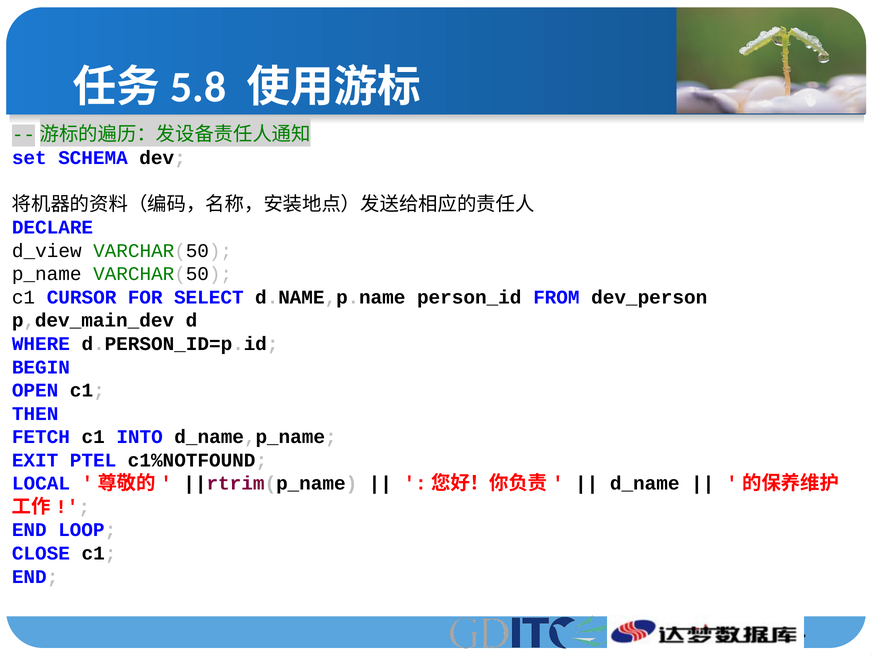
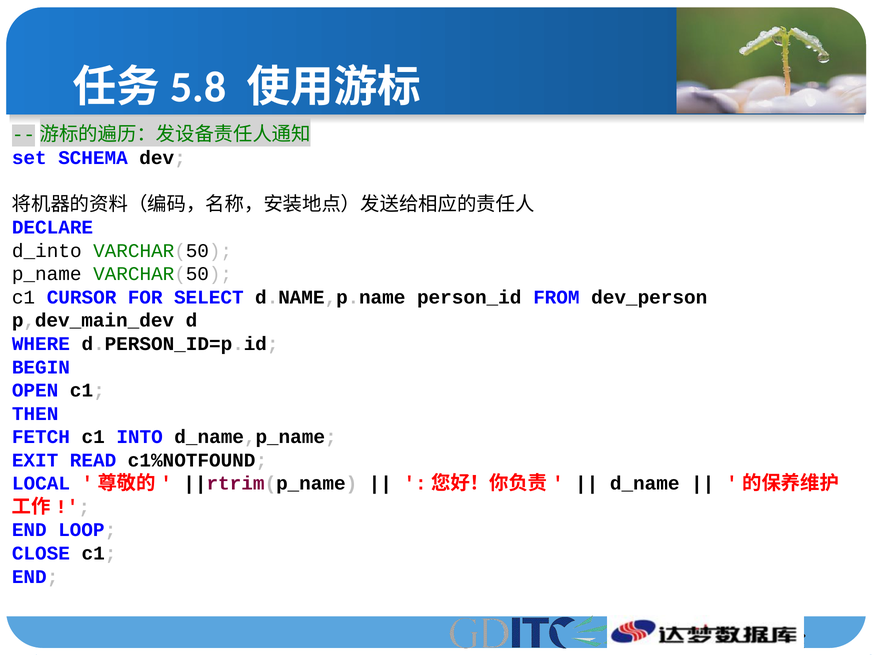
d_view: d_view -> d_into
PTEL: PTEL -> READ
